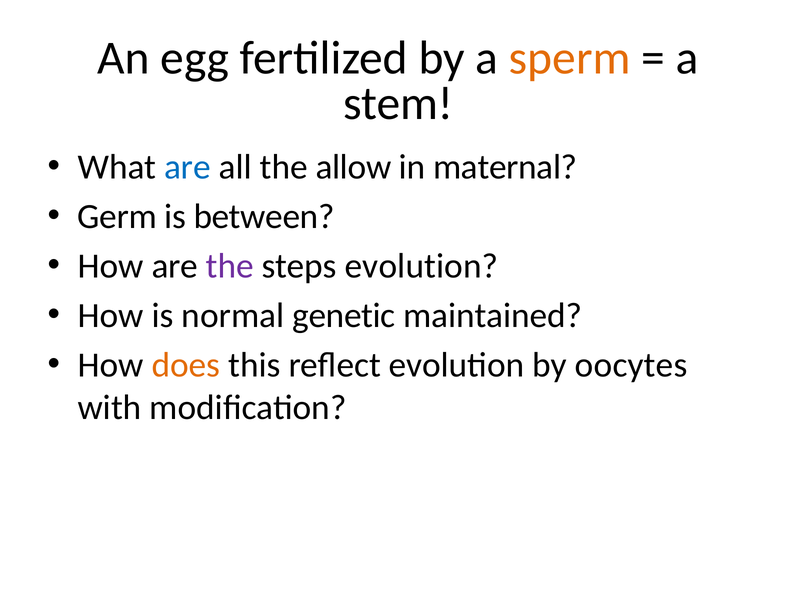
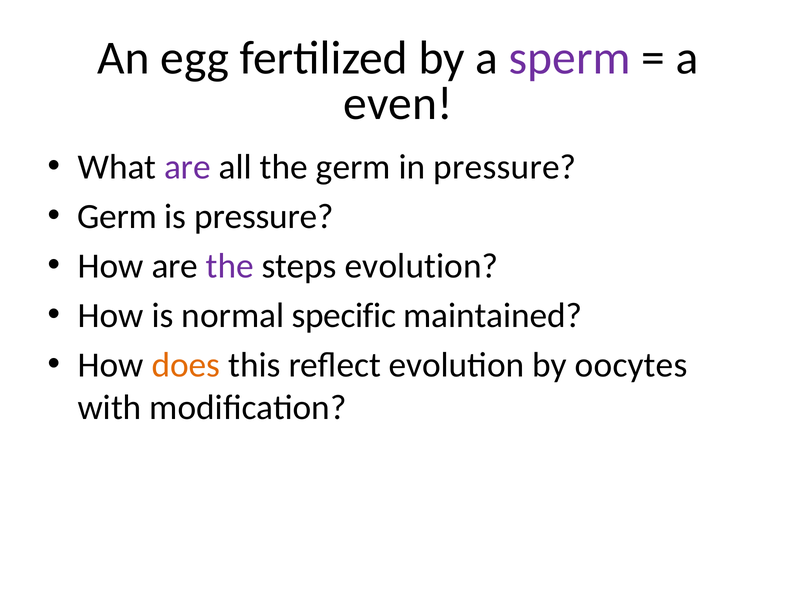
sperm colour: orange -> purple
stem: stem -> even
are at (187, 167) colour: blue -> purple
the allow: allow -> germ
in maternal: maternal -> pressure
is between: between -> pressure
genetic: genetic -> specific
